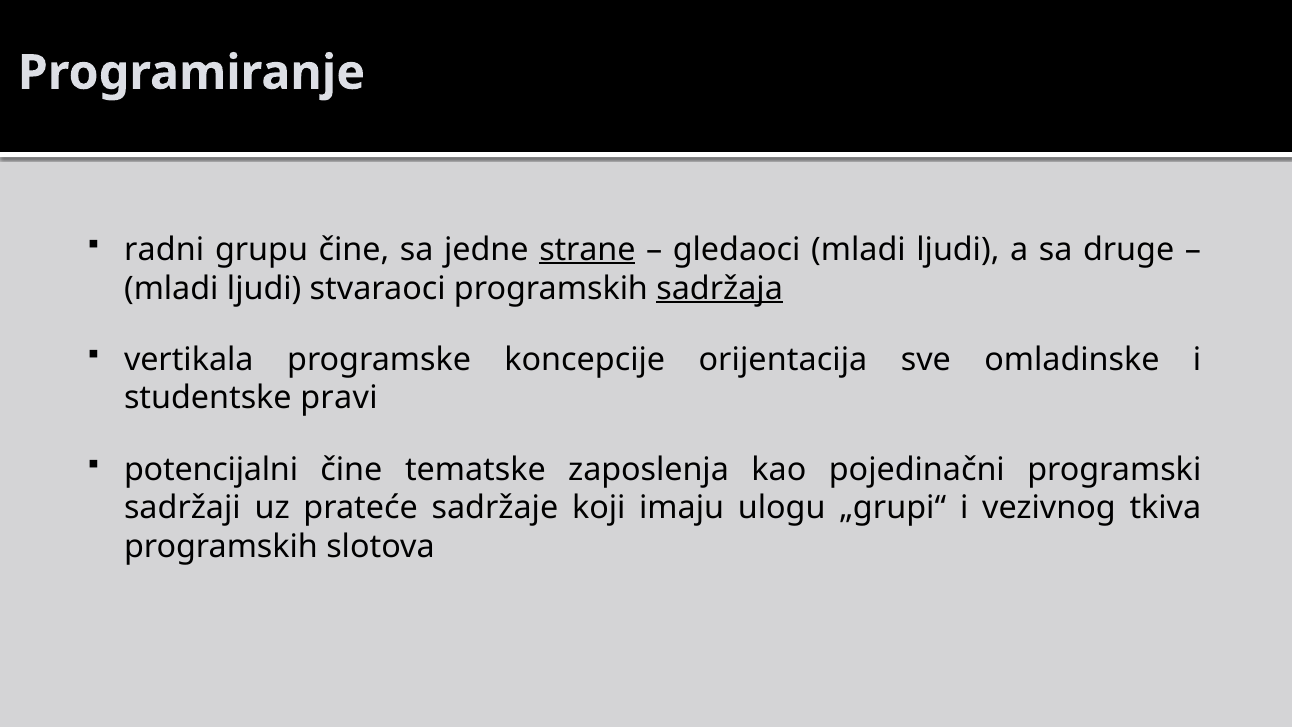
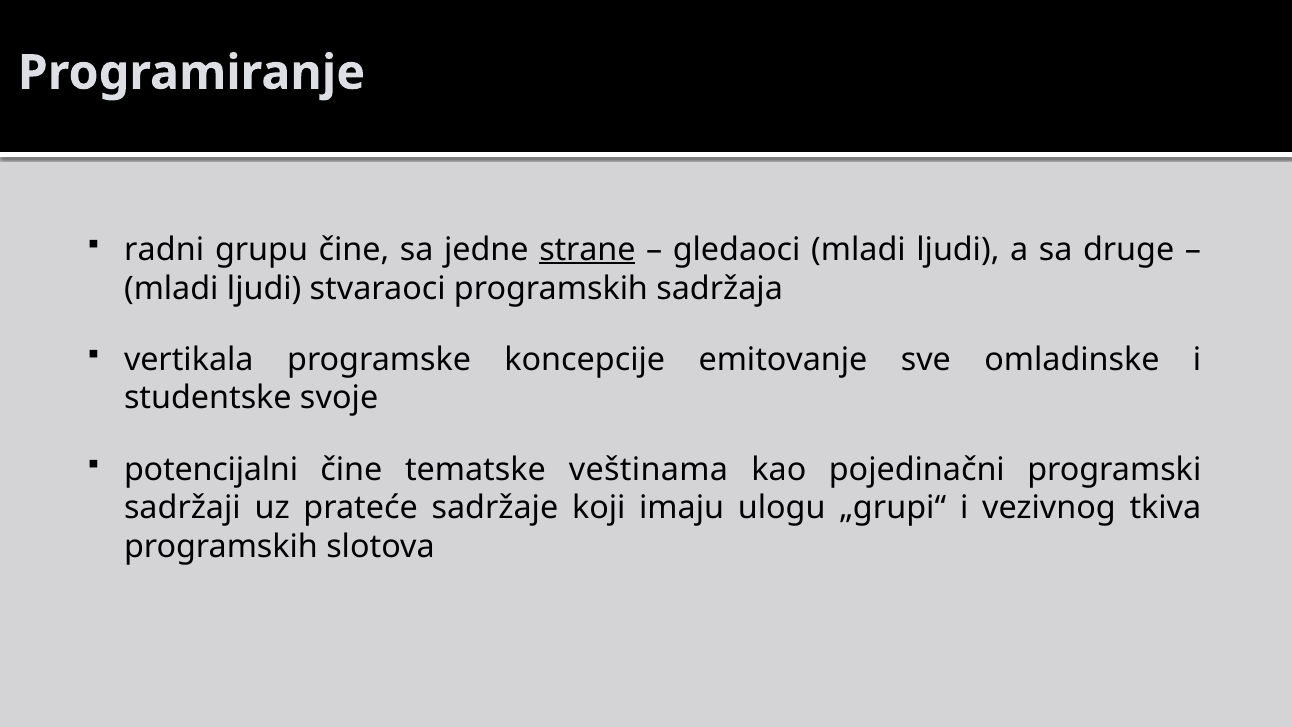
sadržaja underline: present -> none
orijentacija: orijentacija -> emitovanje
pravi: pravi -> svoje
zaposlenja: zaposlenja -> veštinama
